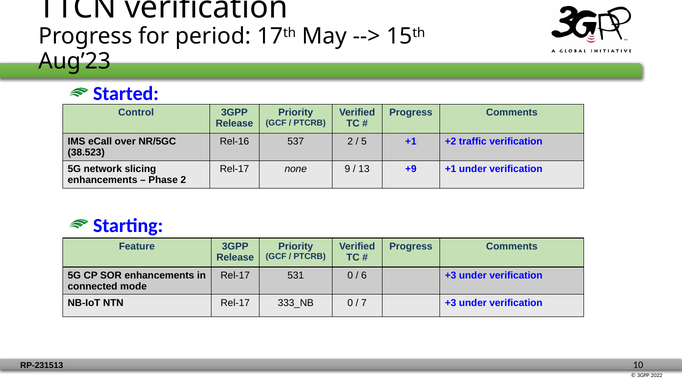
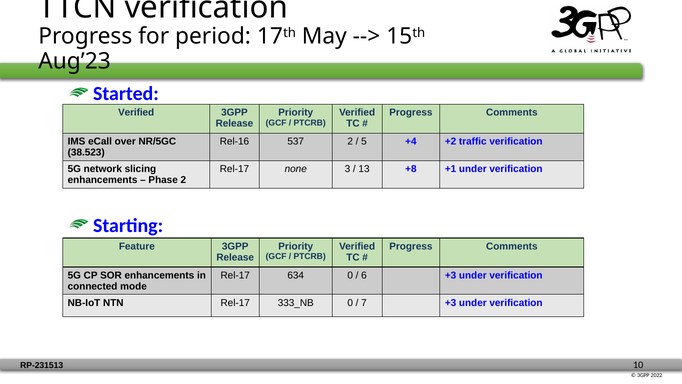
Control at (136, 112): Control -> Verified
5 +1: +1 -> +4
9: 9 -> 3
+9: +9 -> +8
531: 531 -> 634
